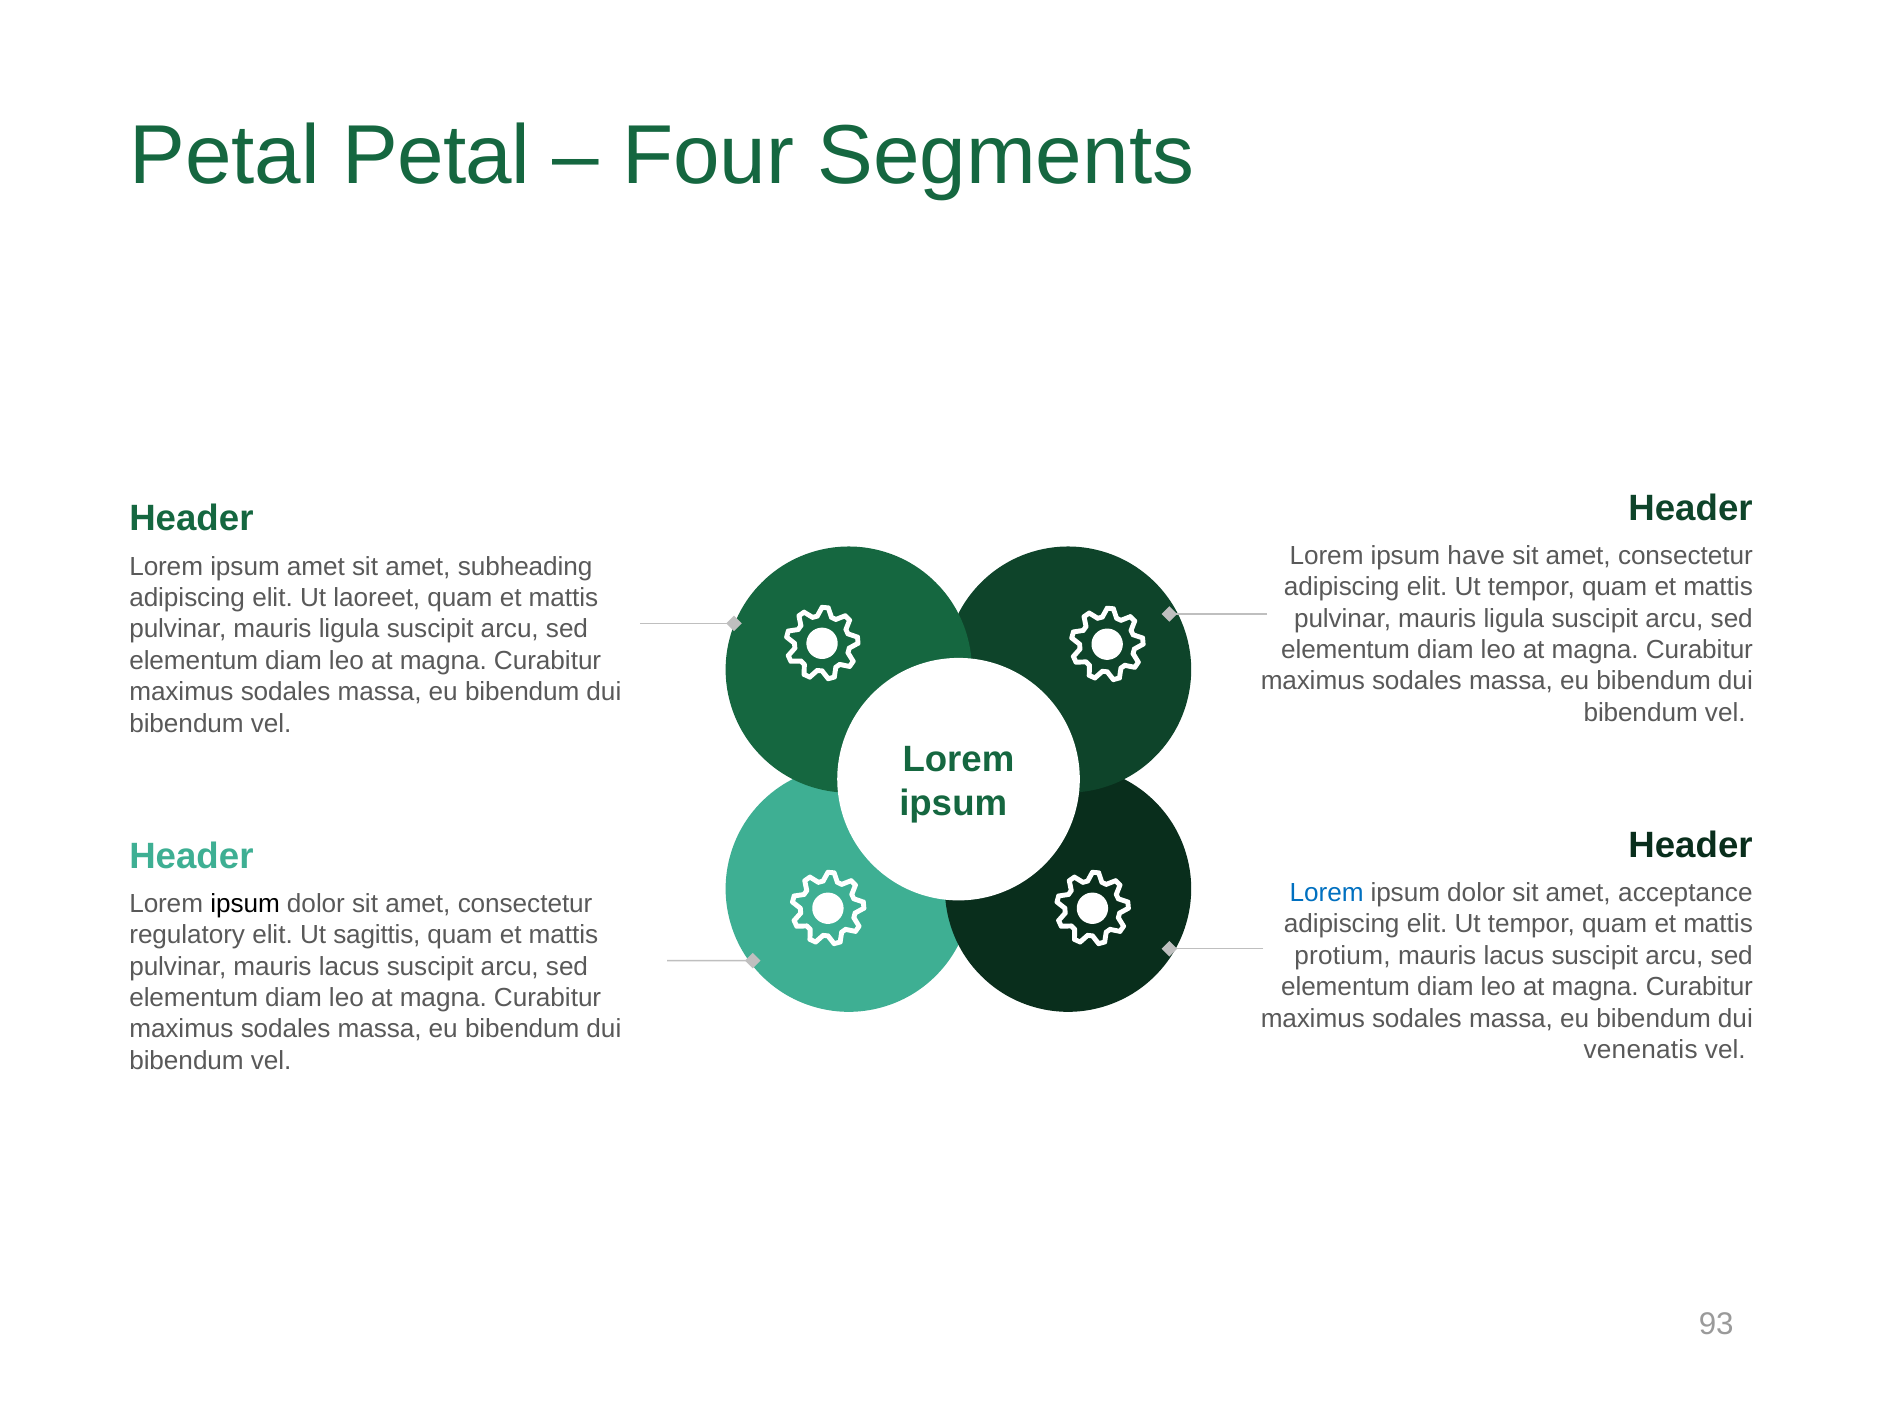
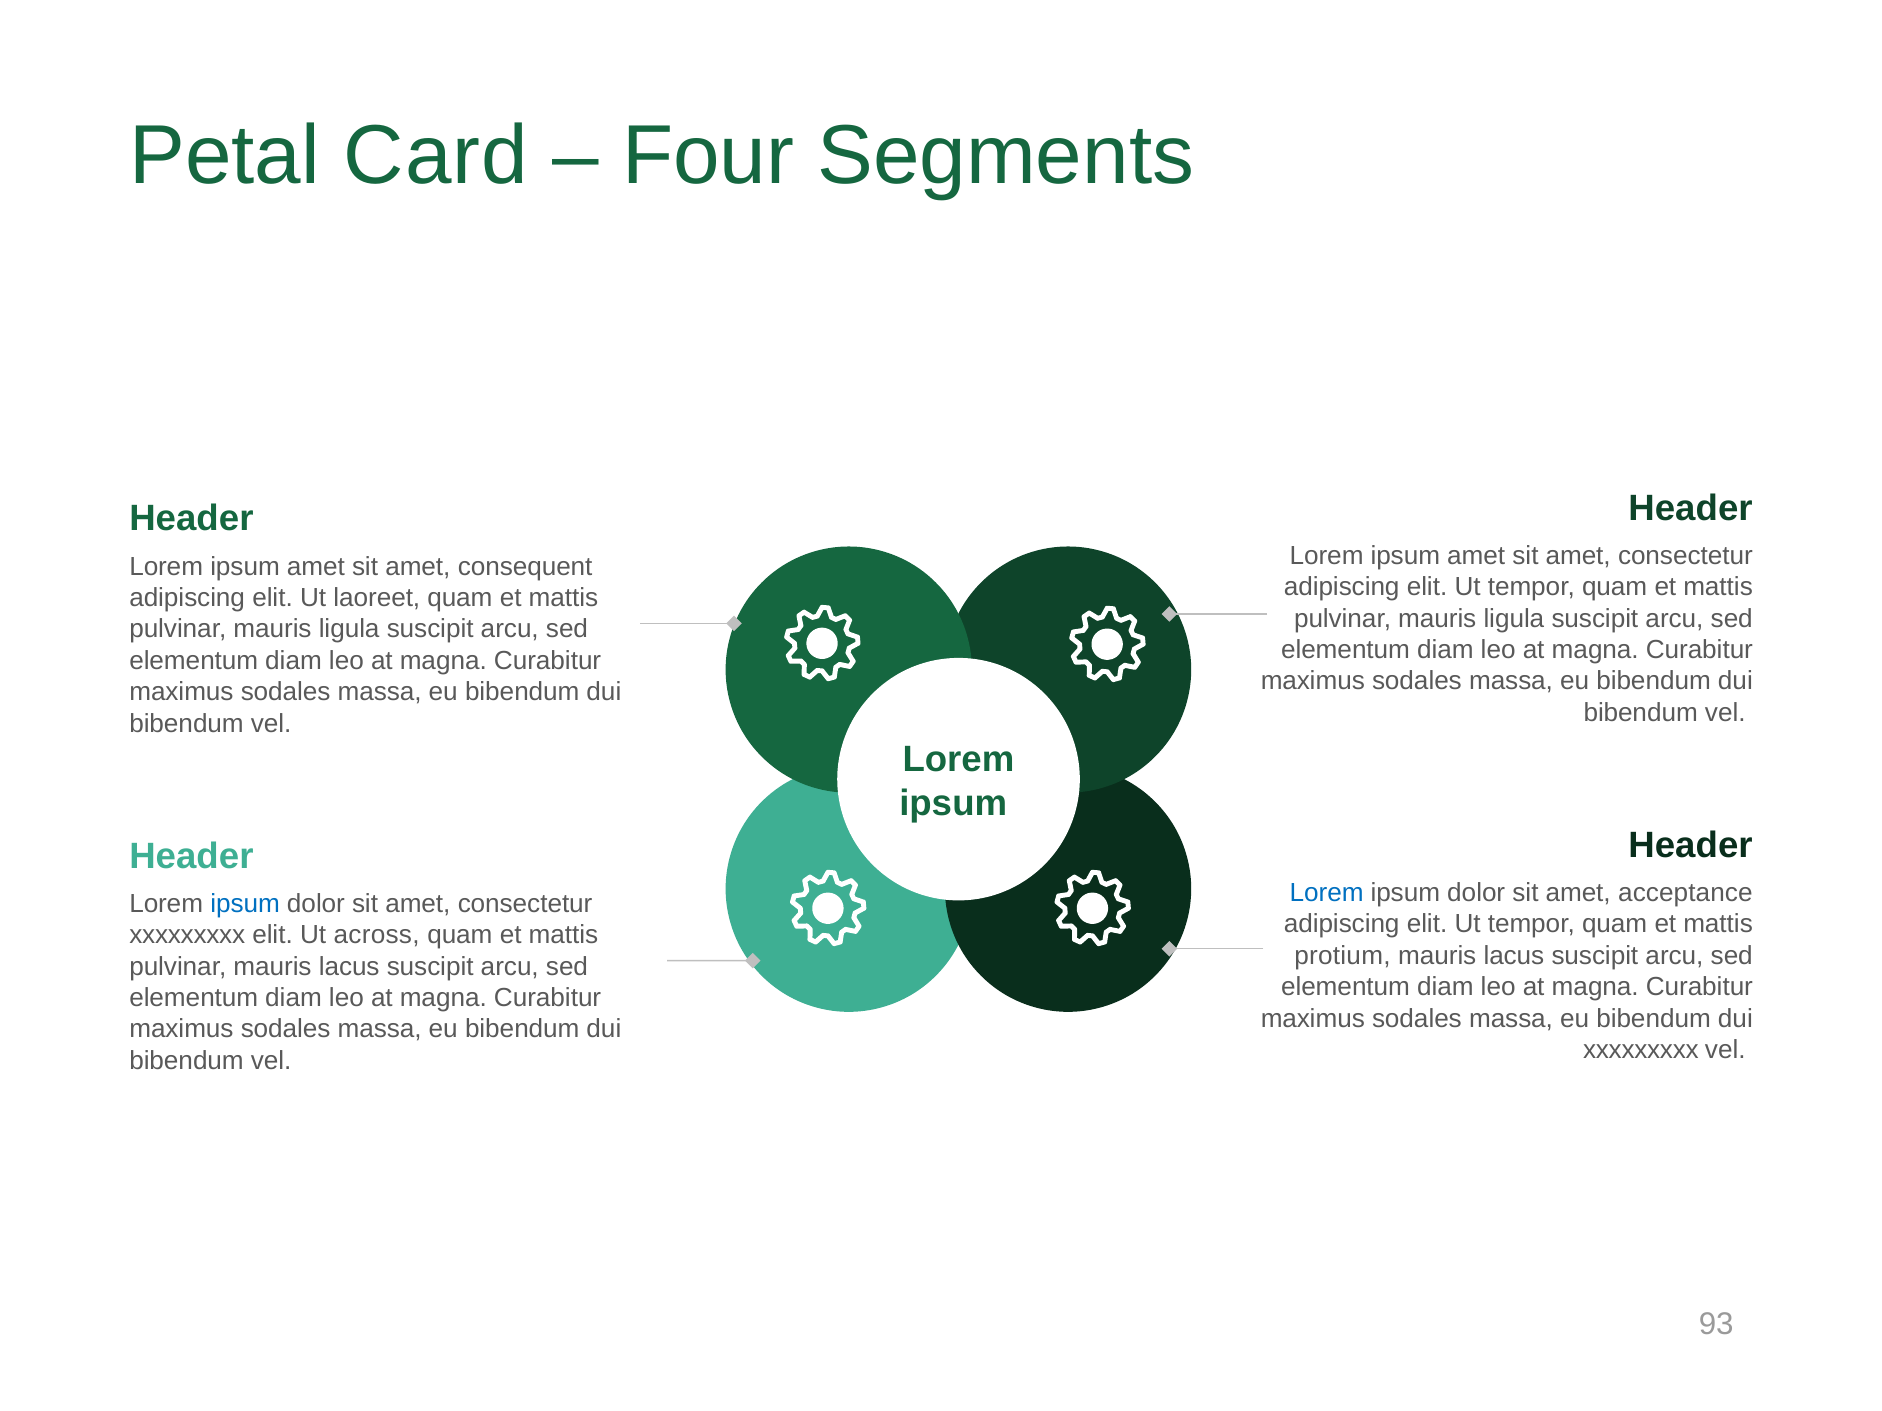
Petal Petal: Petal -> Card
have at (1476, 556): have -> amet
subheading: subheading -> consequent
ipsum at (245, 904) colour: black -> blue
regulatory at (187, 935): regulatory -> xxxxxxxxx
sagittis: sagittis -> across
venenatis at (1641, 1050): venenatis -> xxxxxxxxx
